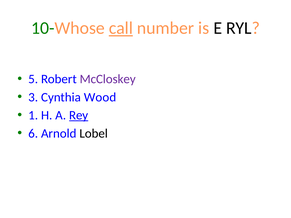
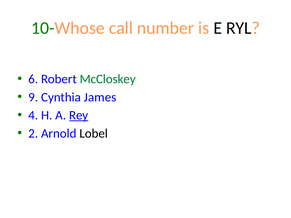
call underline: present -> none
5: 5 -> 6
McCloskey colour: purple -> green
3: 3 -> 9
Wood: Wood -> James
1: 1 -> 4
6: 6 -> 2
